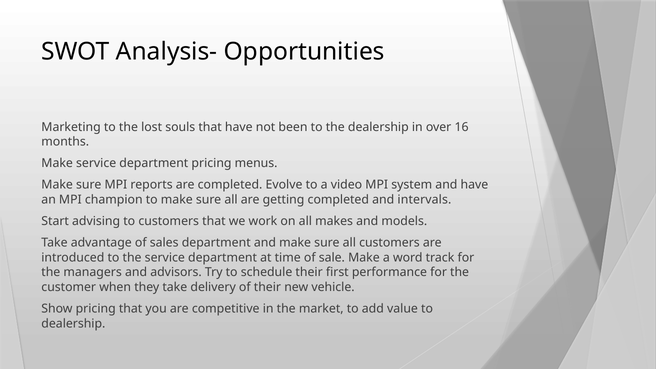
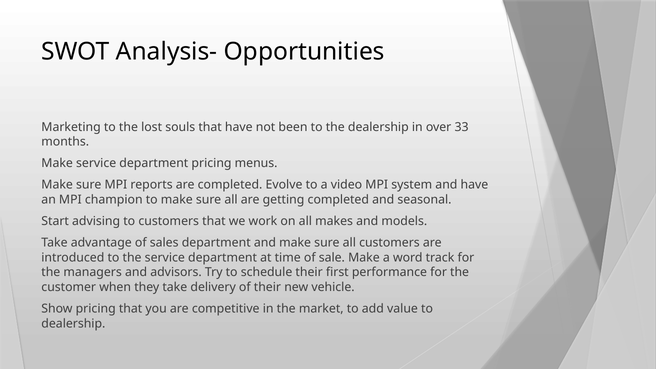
16: 16 -> 33
intervals: intervals -> seasonal
